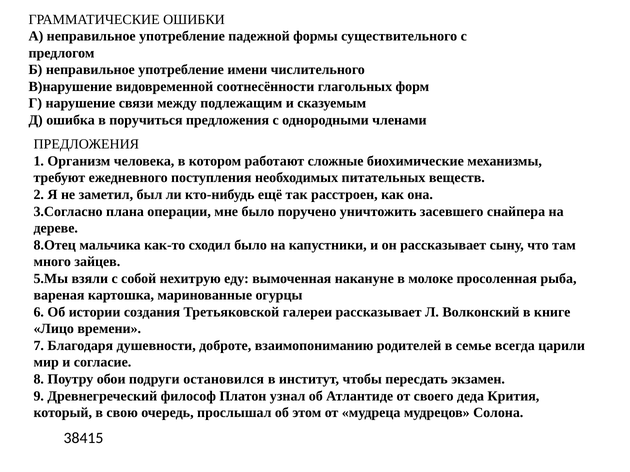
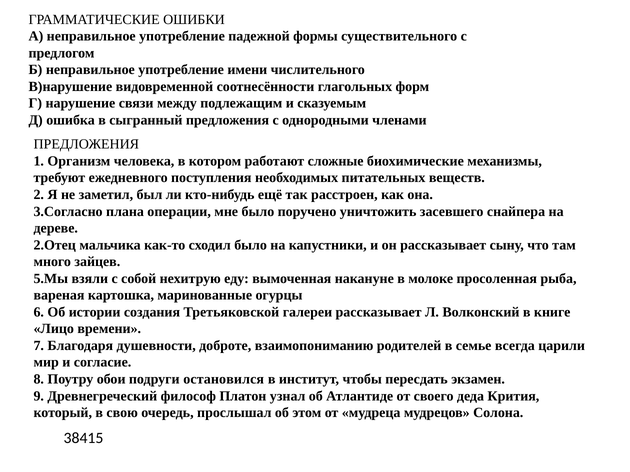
поручиться: поручиться -> сыгранный
8.Отец: 8.Отец -> 2.Отец
